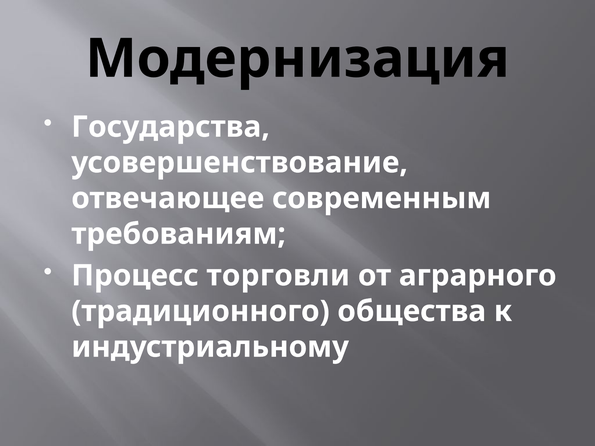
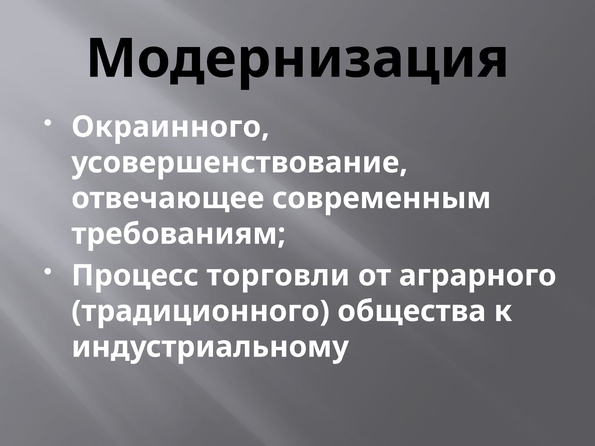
Государства: Государства -> Окраинного
